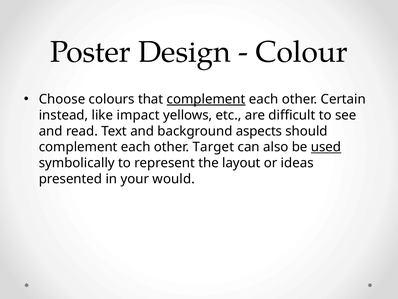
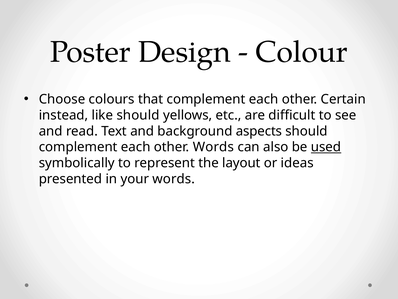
complement at (206, 99) underline: present -> none
like impact: impact -> should
other Target: Target -> Words
your would: would -> words
